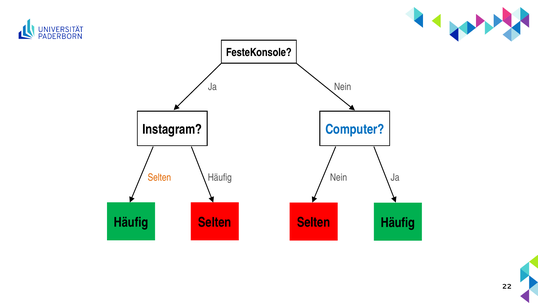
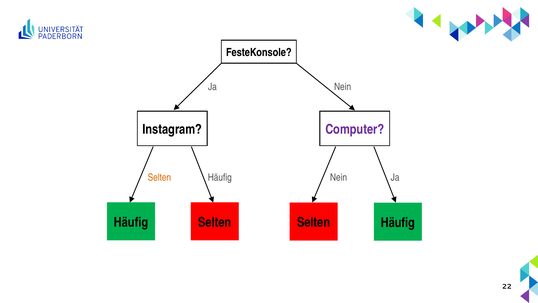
Computer colour: blue -> purple
